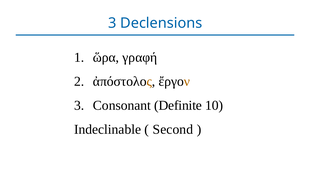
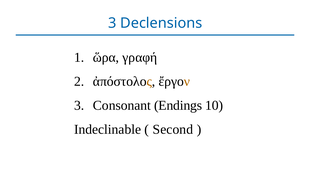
Definite: Definite -> Endings
